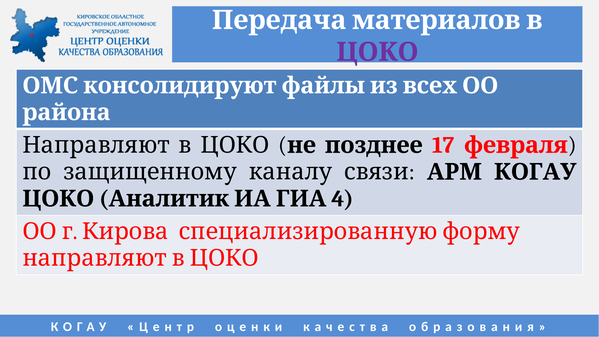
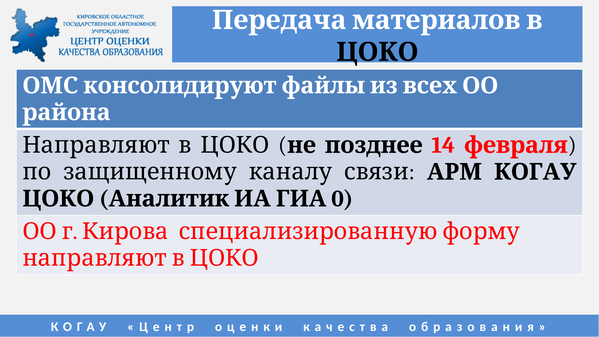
ЦОКО at (377, 52) colour: purple -> black
17: 17 -> 14
4: 4 -> 0
